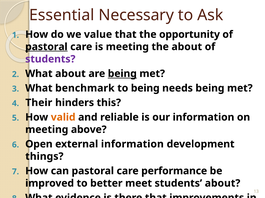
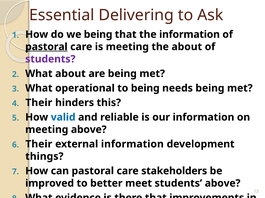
Essential Necessary: Necessary -> Delivering
we value: value -> being
the opportunity: opportunity -> information
being at (122, 74) underline: present -> none
benchmark: benchmark -> operational
valid colour: orange -> blue
Open at (39, 145): Open -> Their
performance: performance -> stakeholders
students about: about -> above
